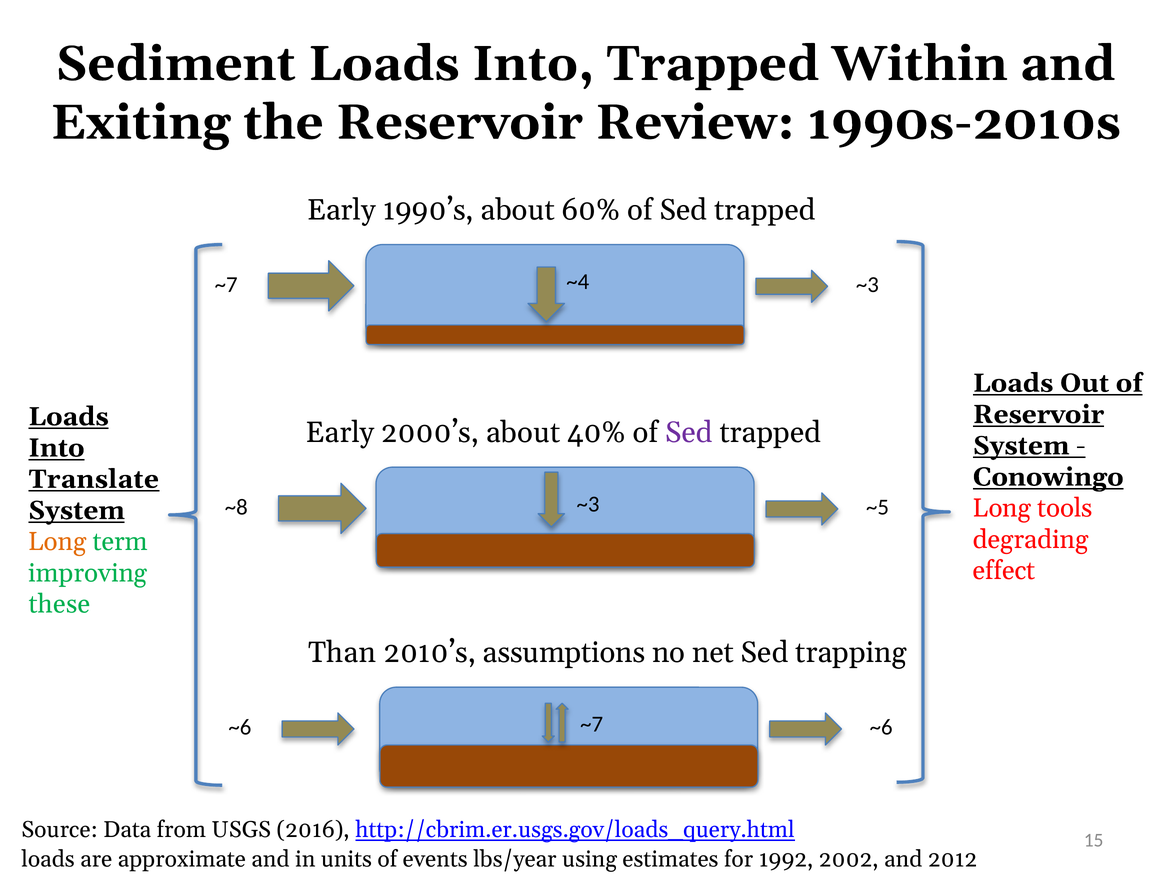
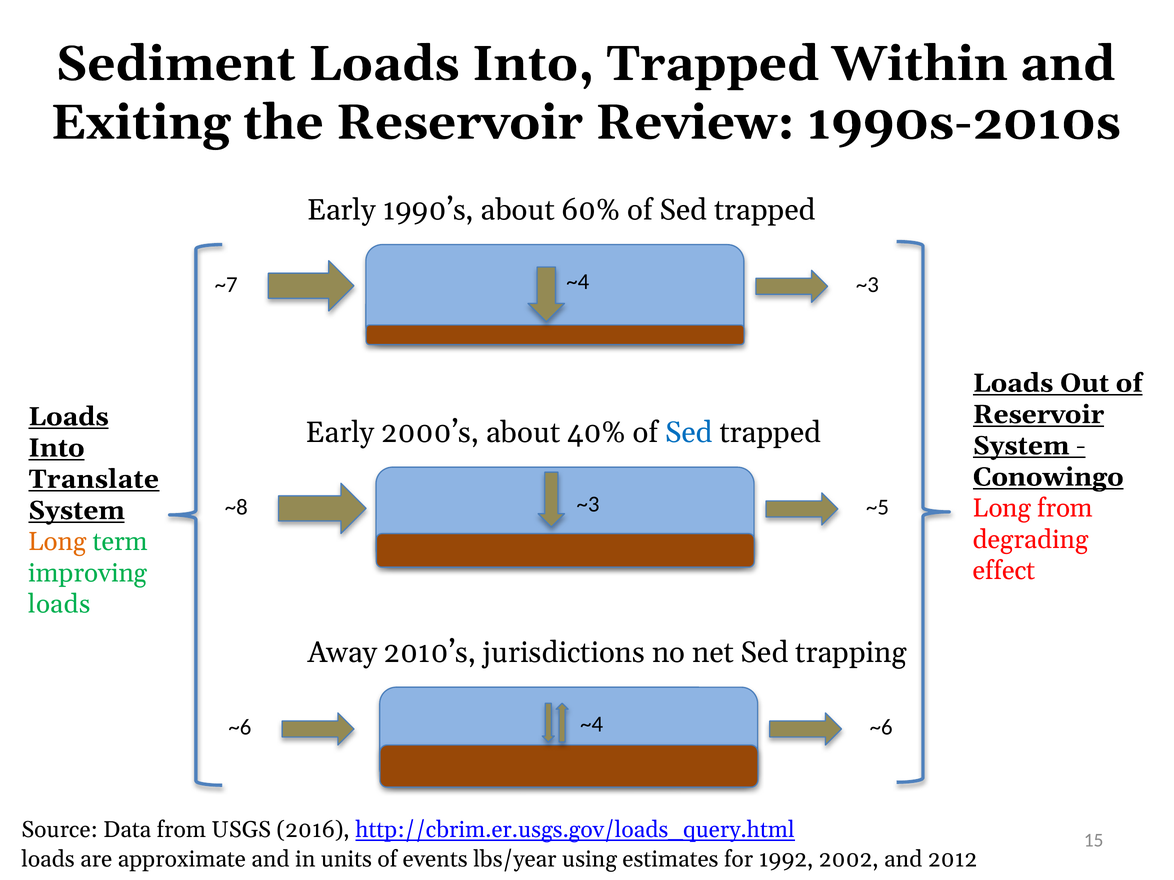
Sed at (689, 433) colour: purple -> blue
Long tools: tools -> from
these at (59, 605): these -> loads
Than: Than -> Away
assumptions: assumptions -> jurisdictions
~6 ~7: ~7 -> ~4
